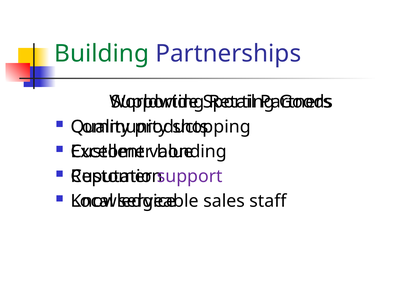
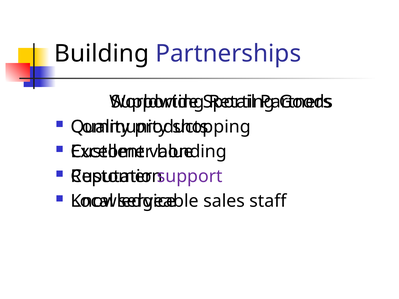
Building colour: green -> black
